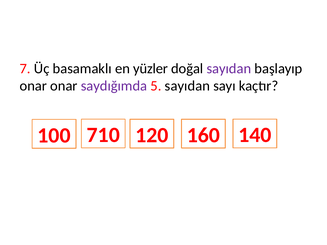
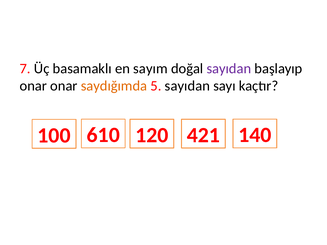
yüzler: yüzler -> sayım
saydığımda colour: purple -> orange
710: 710 -> 610
160: 160 -> 421
